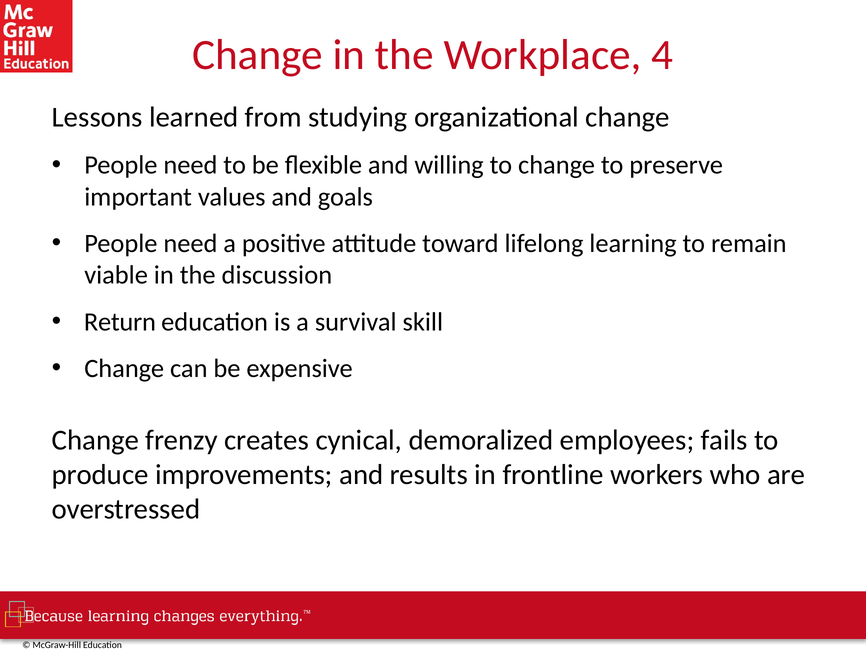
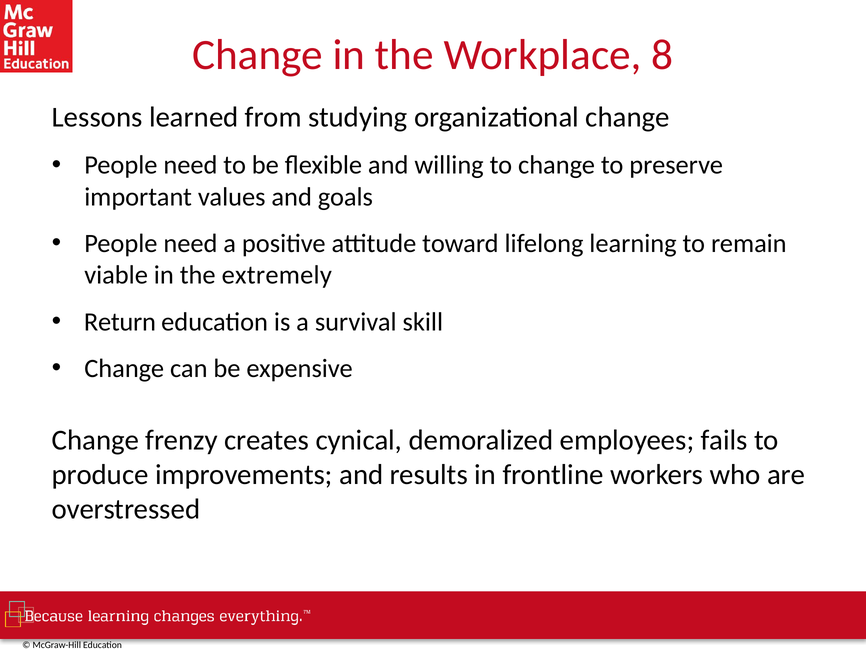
4: 4 -> 8
discussion: discussion -> extremely
